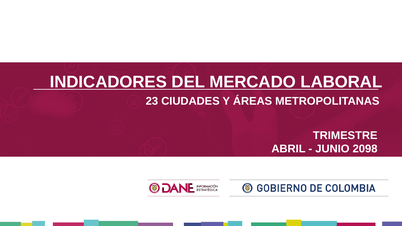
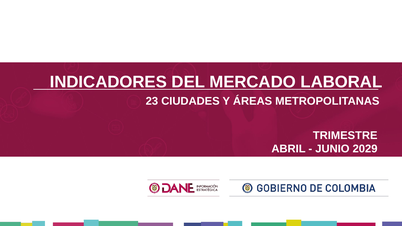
2098: 2098 -> 2029
